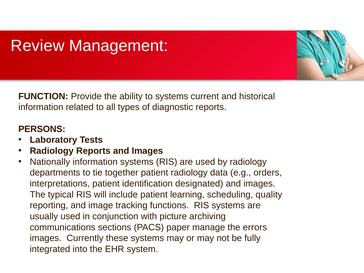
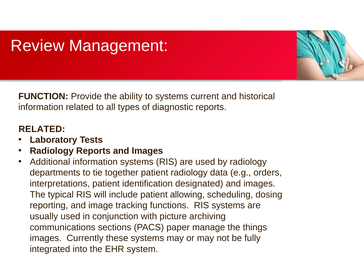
PERSONS at (42, 129): PERSONS -> RELATED
Nationally: Nationally -> Additional
learning: learning -> allowing
quality: quality -> dosing
errors: errors -> things
